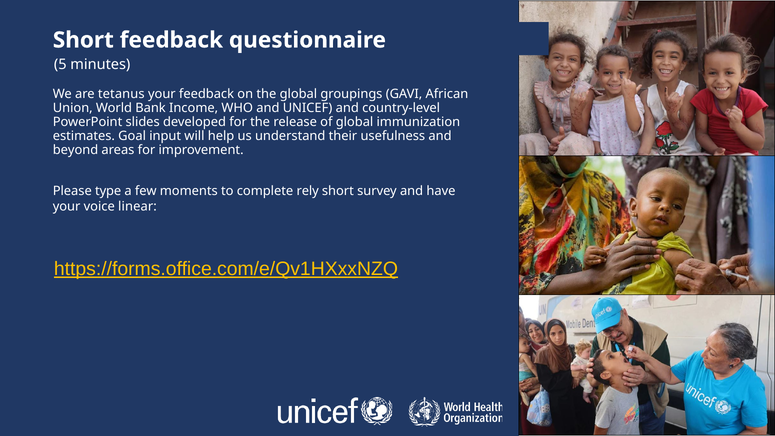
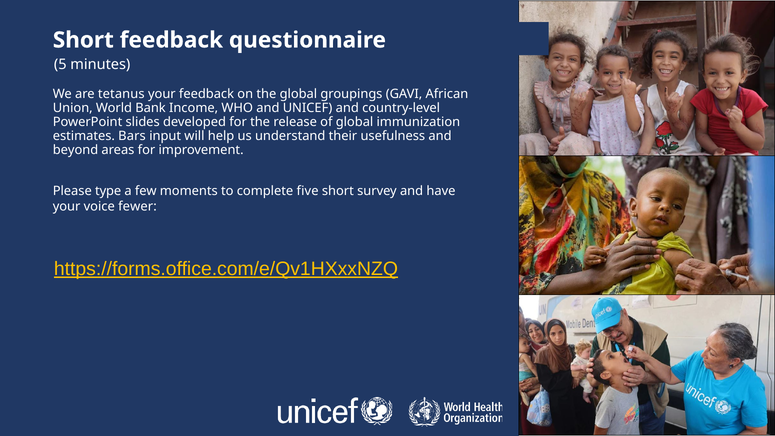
Goal: Goal -> Bars
rely: rely -> five
linear: linear -> fewer
